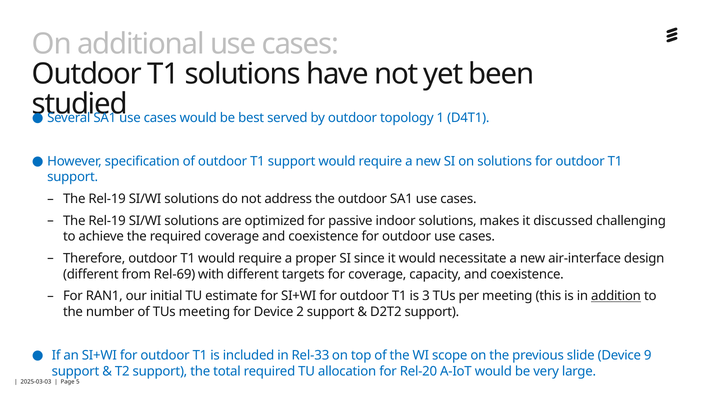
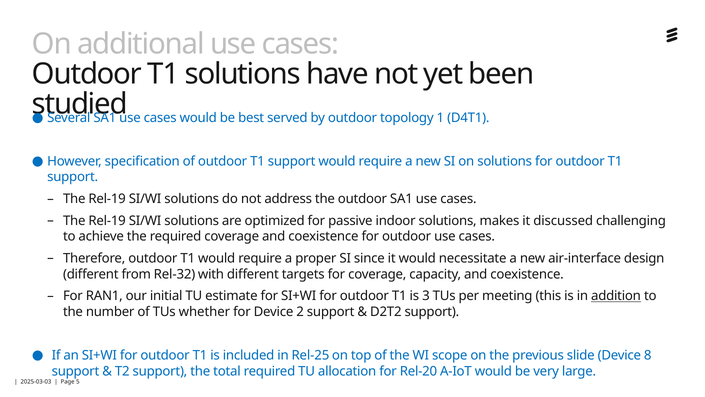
Rel-69: Rel-69 -> Rel-32
TUs meeting: meeting -> whether
Rel-33: Rel-33 -> Rel-25
9: 9 -> 8
